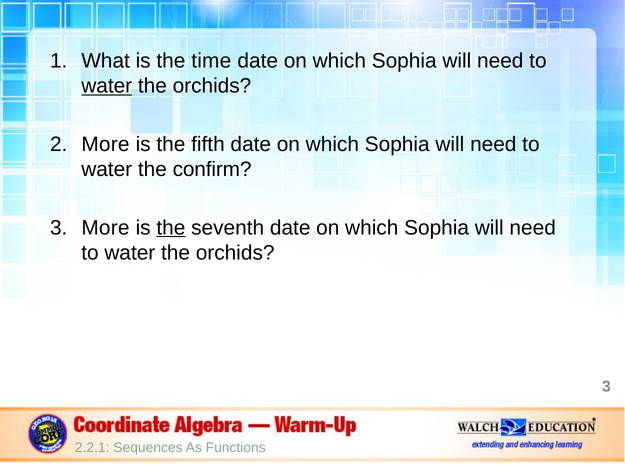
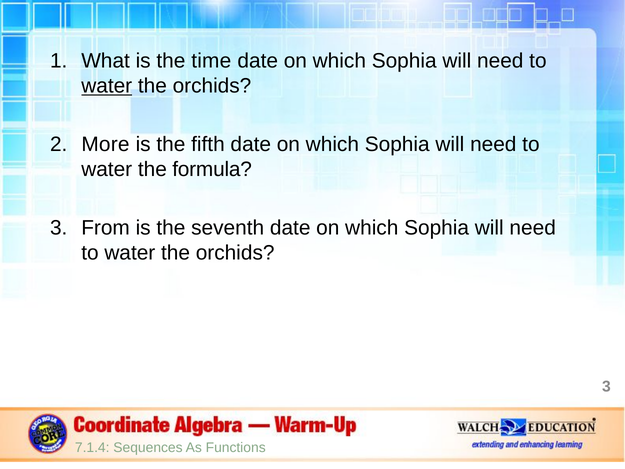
confirm: confirm -> formula
3 More: More -> From
the at (171, 227) underline: present -> none
2.2.1: 2.2.1 -> 7.1.4
